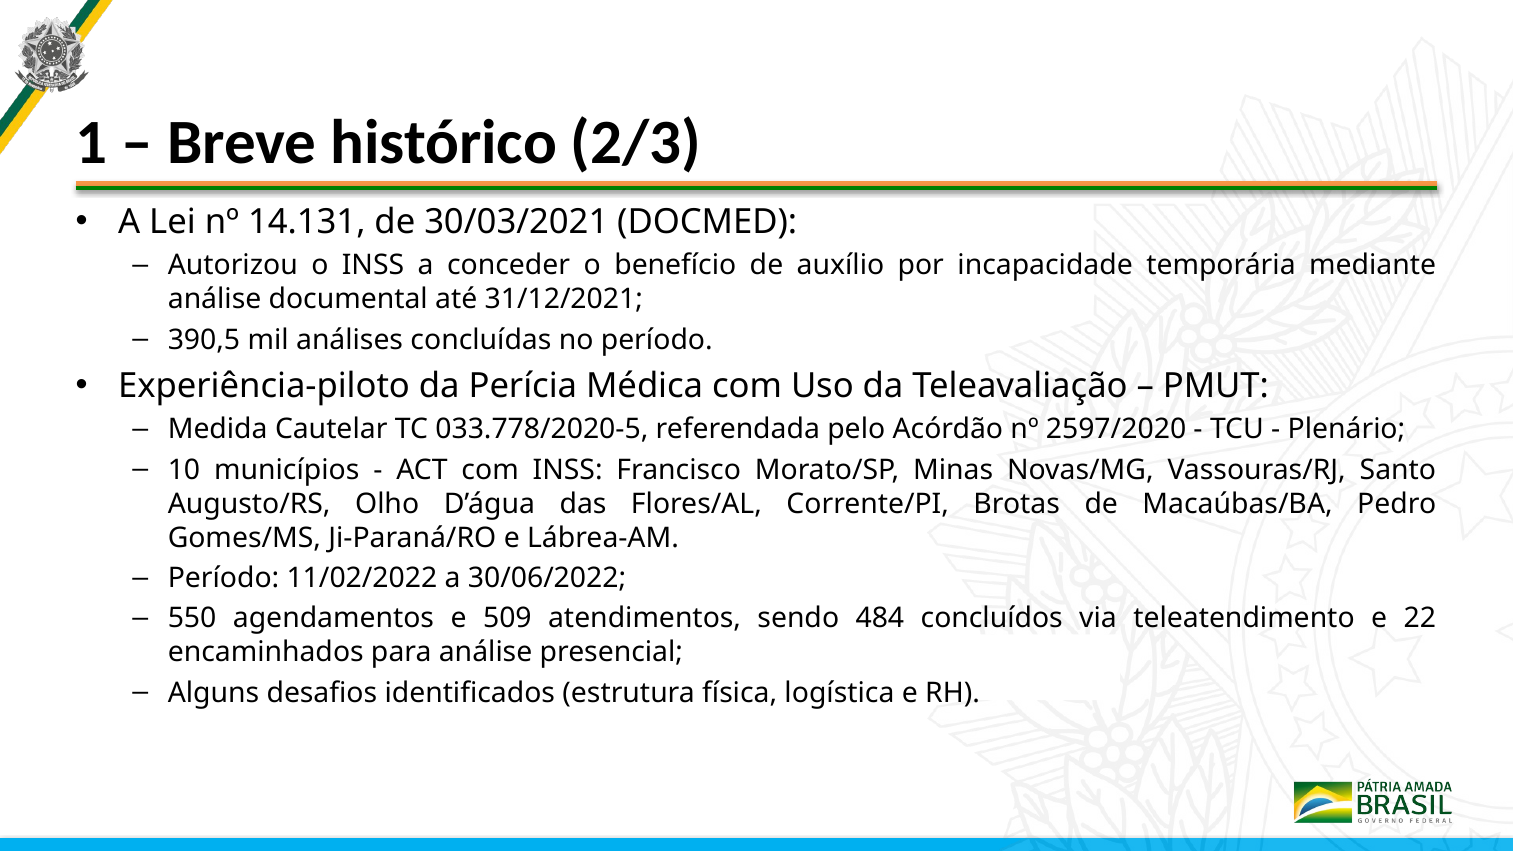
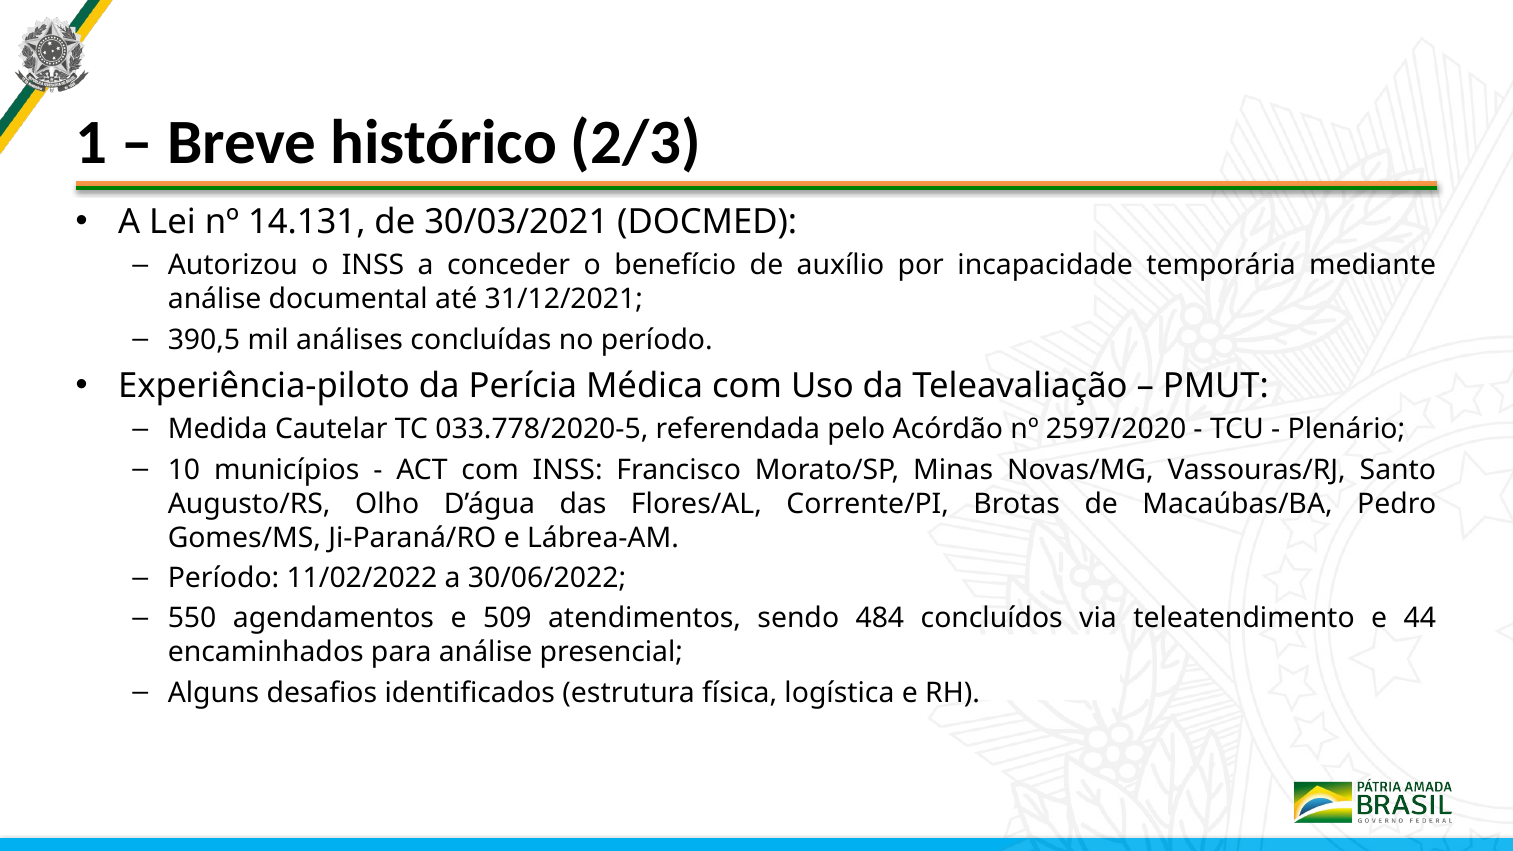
22: 22 -> 44
